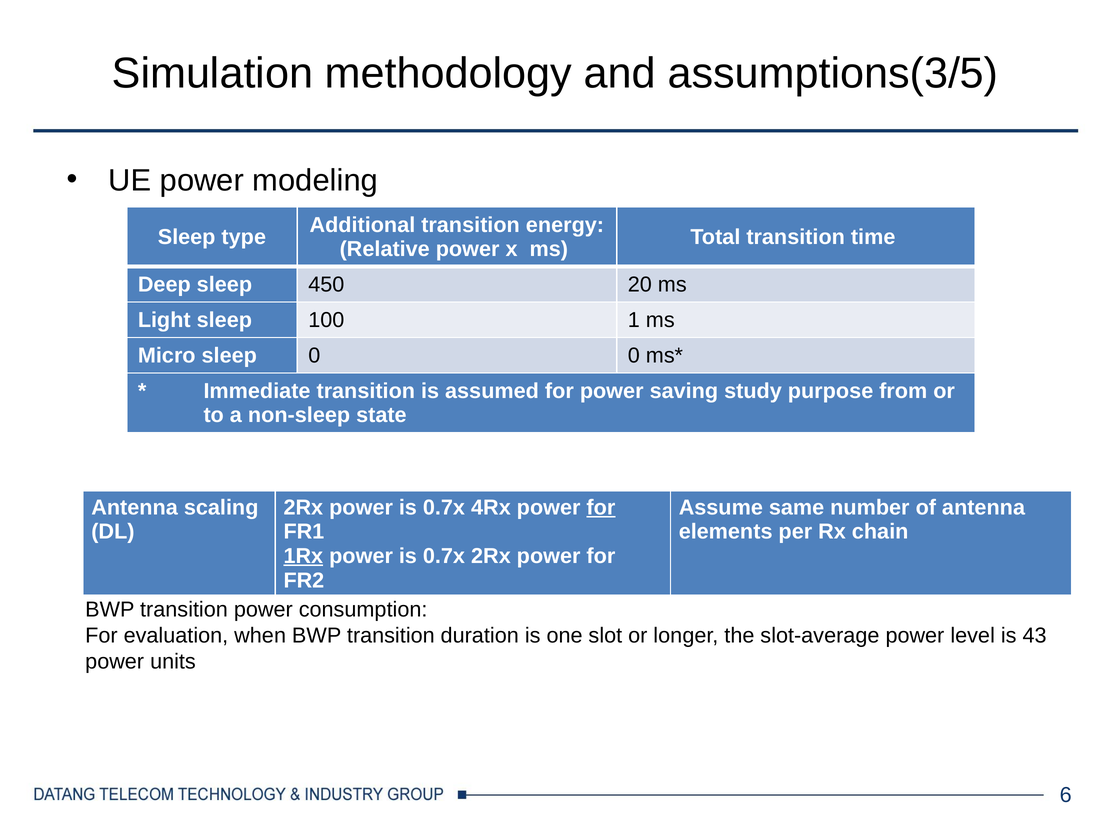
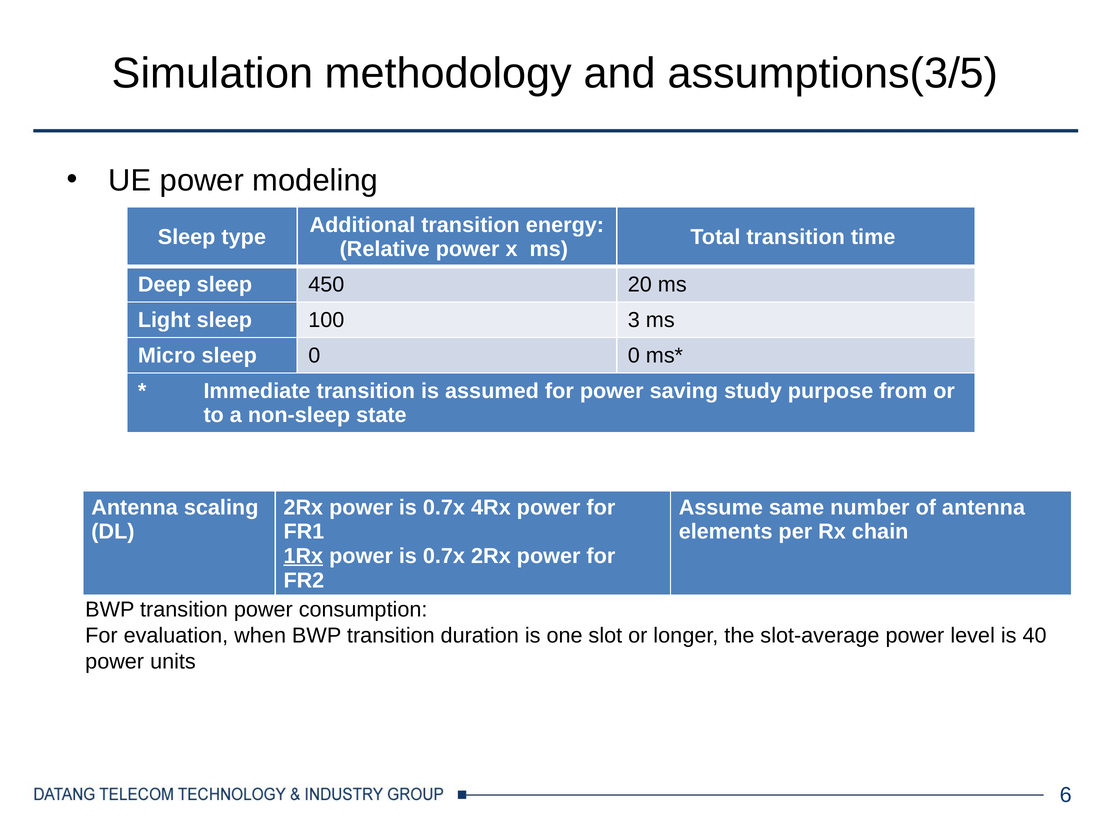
1: 1 -> 3
for at (601, 507) underline: present -> none
43: 43 -> 40
